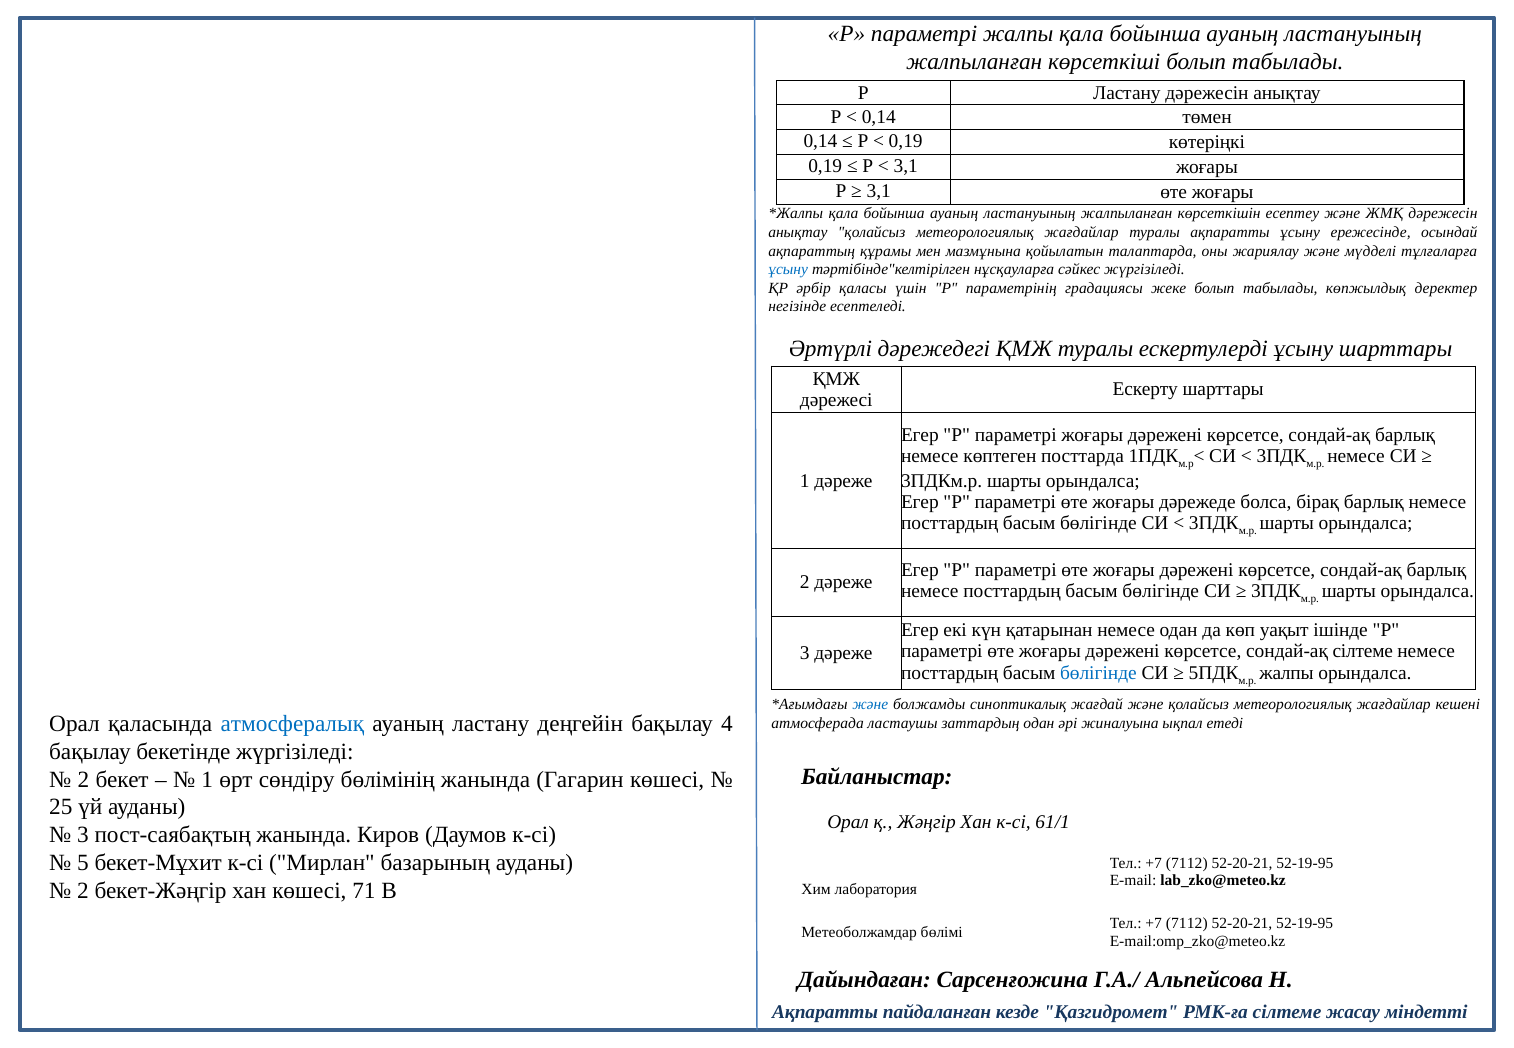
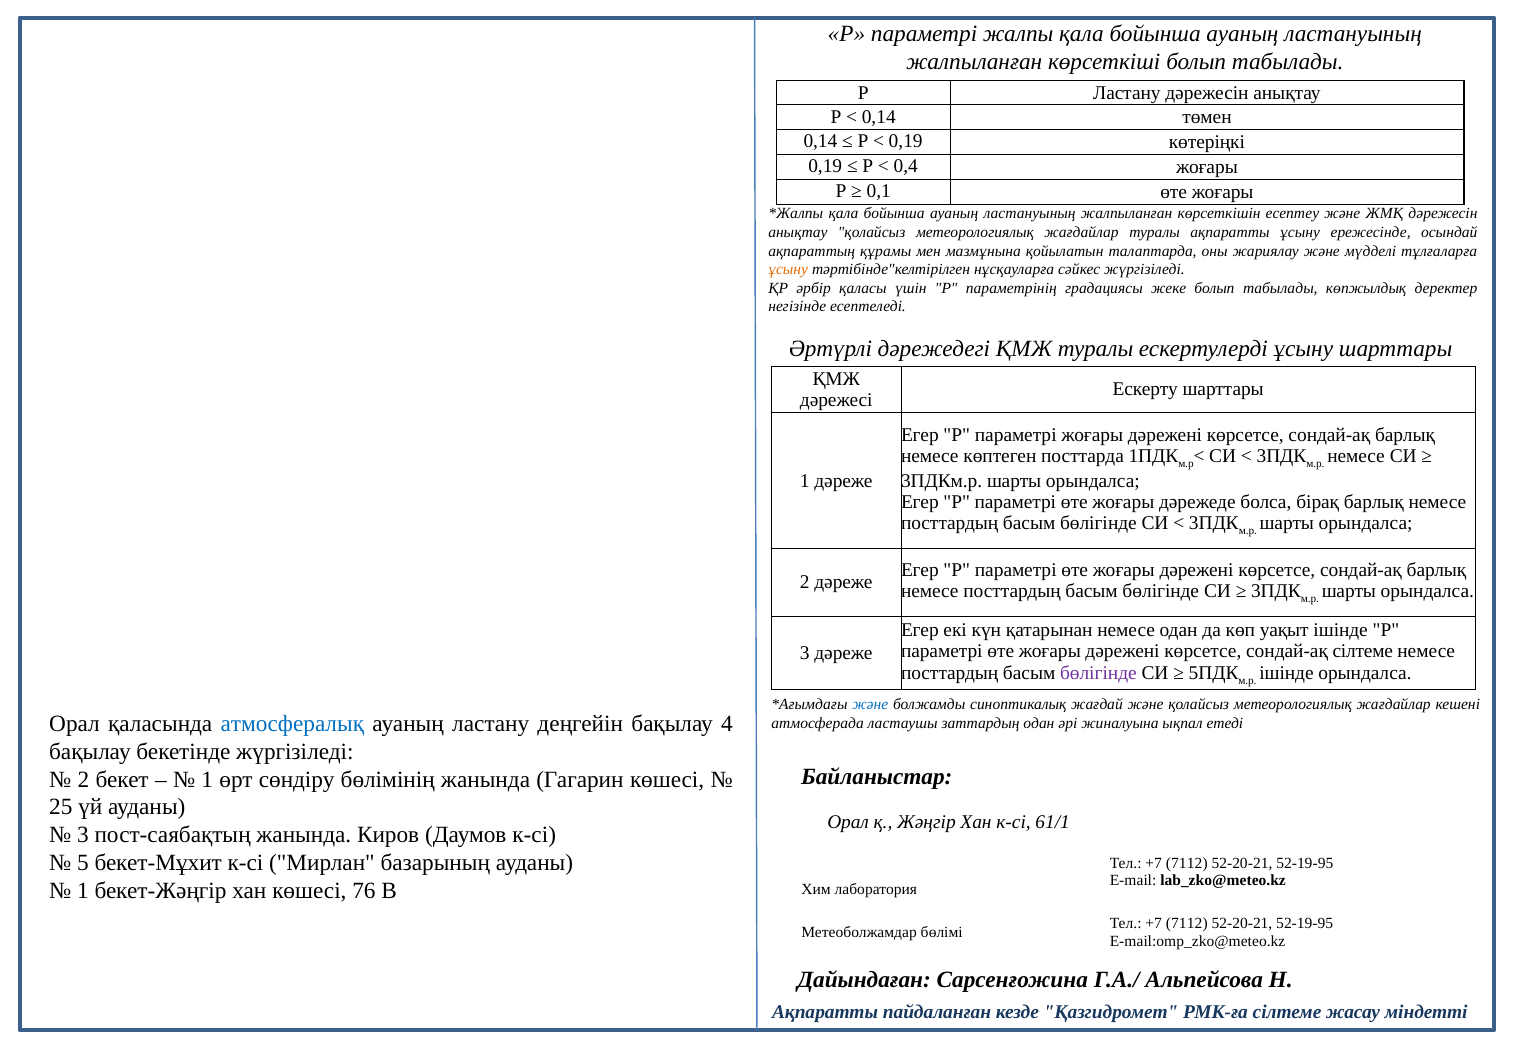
3,1 at (906, 167): 3,1 -> 0,4
3,1 at (879, 192): 3,1 -> 0,1
ұсыну at (788, 270) colour: blue -> orange
бөлігінде at (1098, 673) colour: blue -> purple
жалпы at (1287, 673): жалпы -> ішінде
2 at (83, 891): 2 -> 1
71: 71 -> 76
